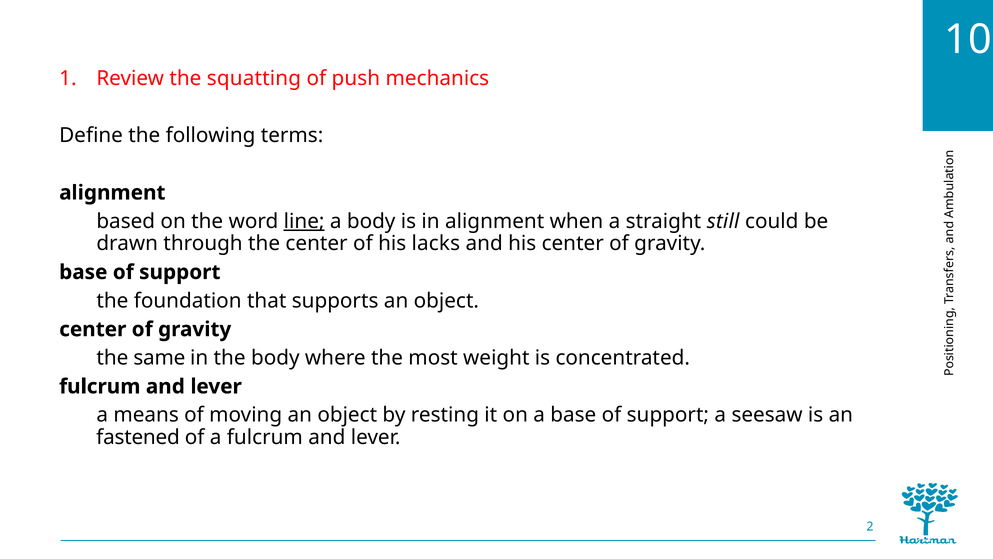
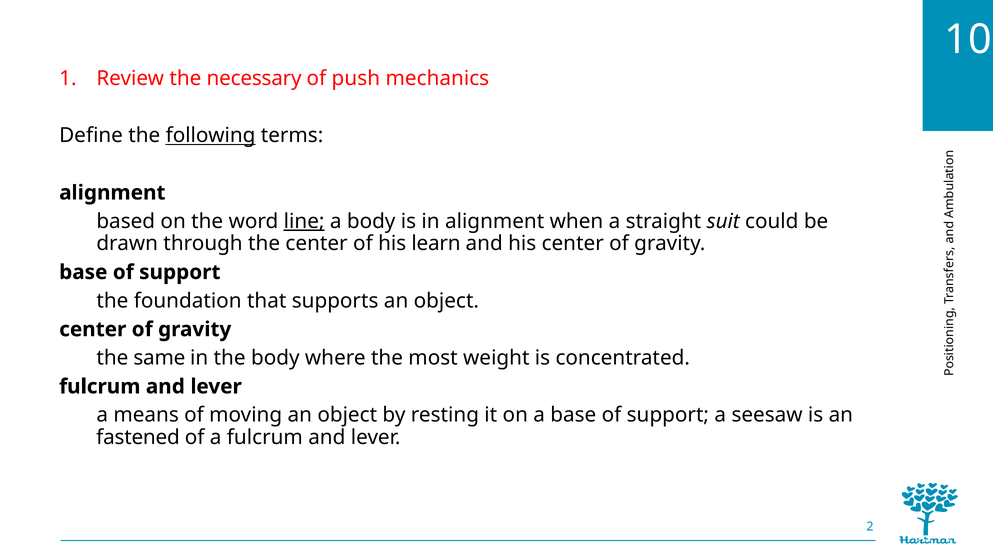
squatting: squatting -> necessary
following underline: none -> present
still: still -> suit
lacks: lacks -> learn
